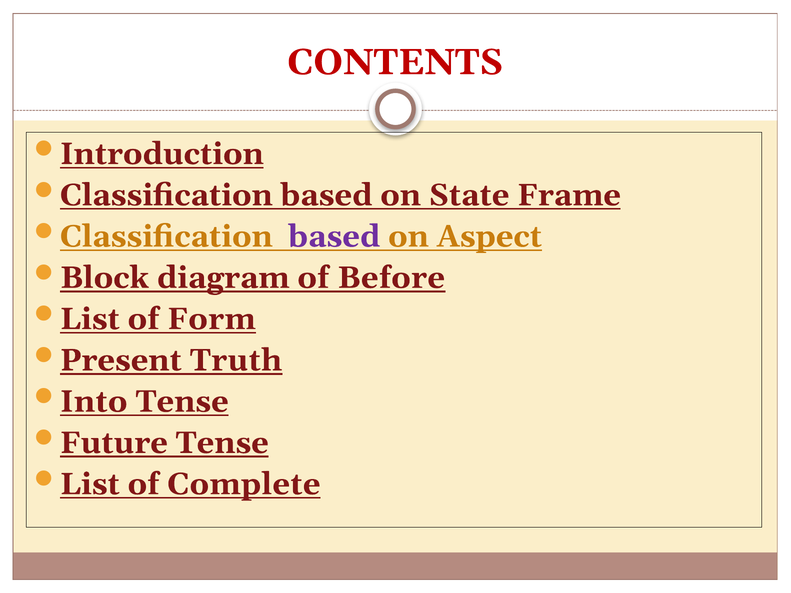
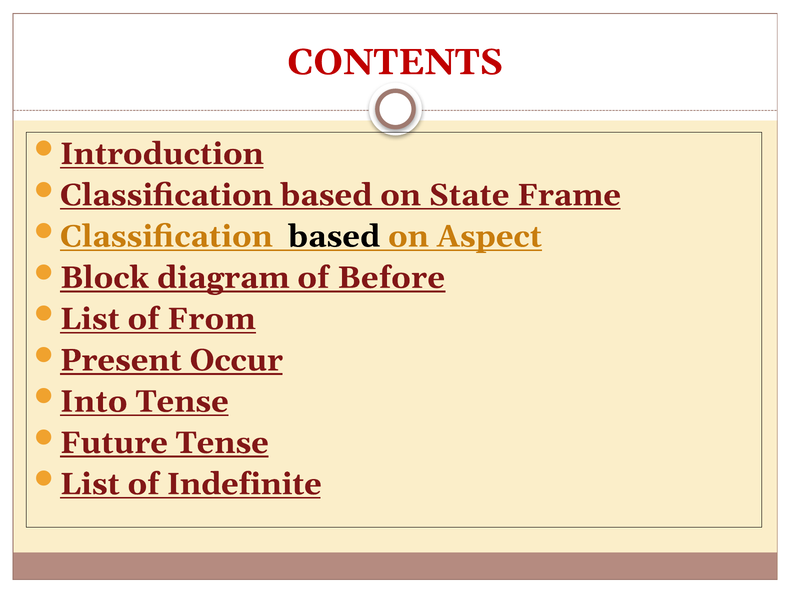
based at (334, 237) colour: purple -> black
Form: Form -> From
Truth: Truth -> Occur
Complete: Complete -> Indefinite
